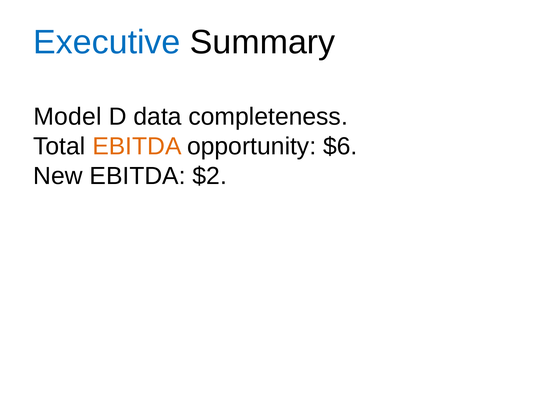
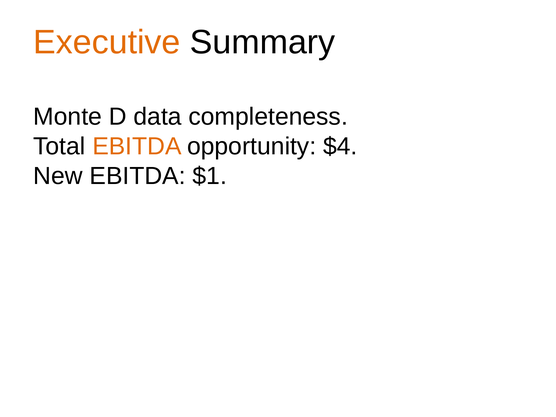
Executive colour: blue -> orange
Model: Model -> Monte
$6: $6 -> $4
$2: $2 -> $1
